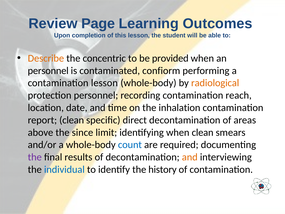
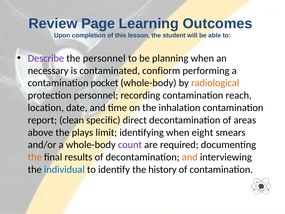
Describe colour: orange -> purple
the concentric: concentric -> personnel
provided: provided -> planning
personnel at (48, 71): personnel -> necessary
contamination lesson: lesson -> pocket
since: since -> plays
when clean: clean -> eight
count colour: blue -> purple
the at (35, 157) colour: purple -> orange
